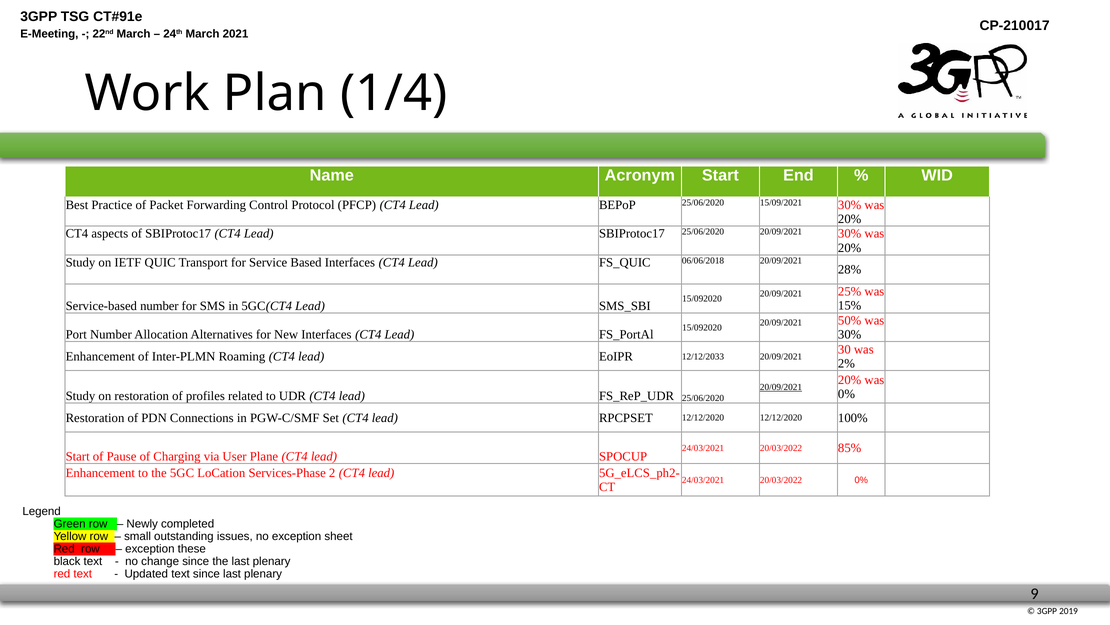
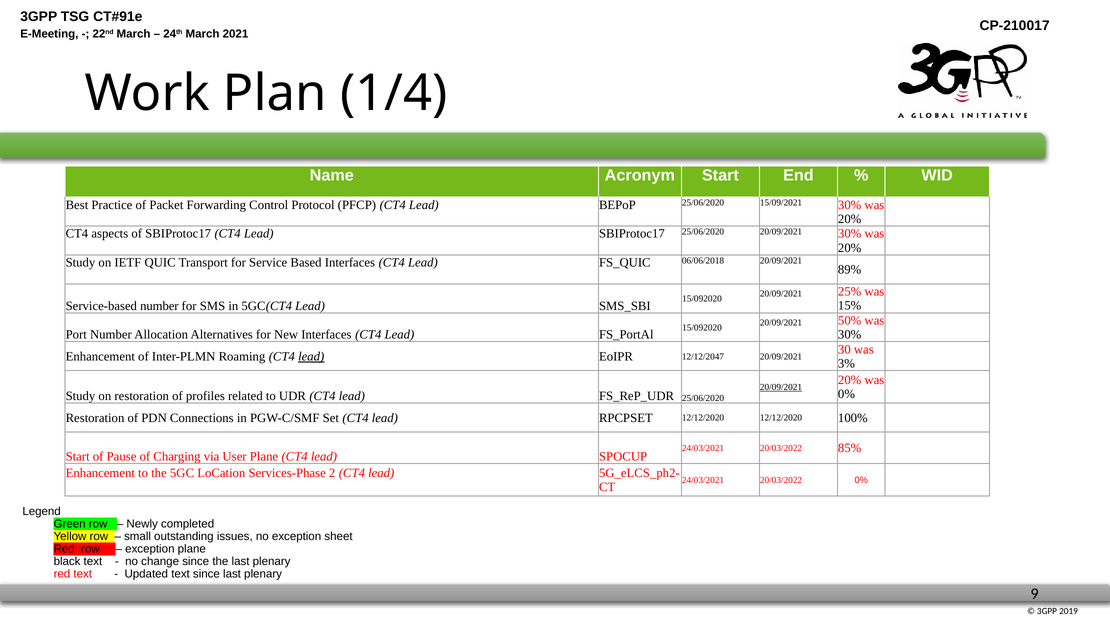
28%: 28% -> 89%
lead at (311, 356) underline: none -> present
12/12/2033: 12/12/2033 -> 12/12/2047
2%: 2% -> 3%
exception these: these -> plane
